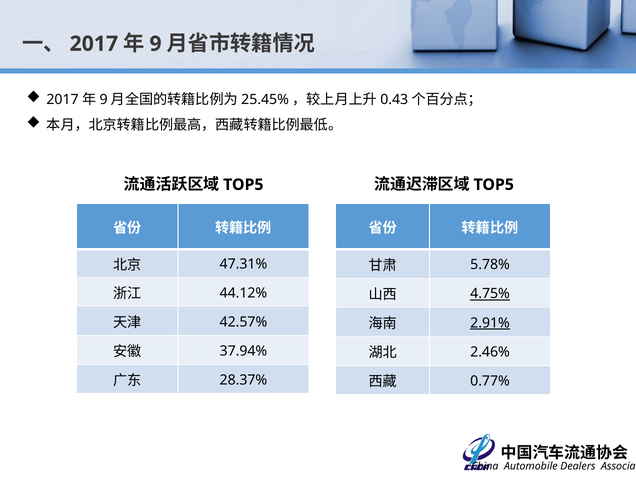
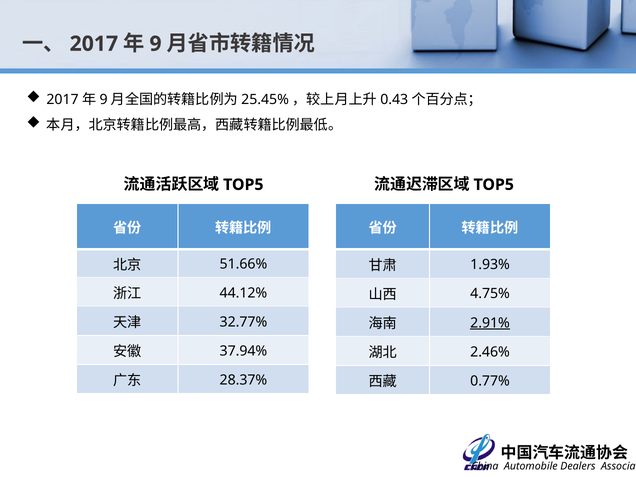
47.31%: 47.31% -> 51.66%
5.78%: 5.78% -> 1.93%
4.75% underline: present -> none
42.57%: 42.57% -> 32.77%
